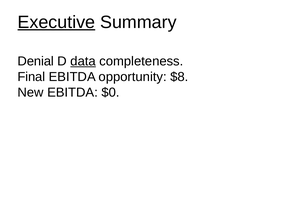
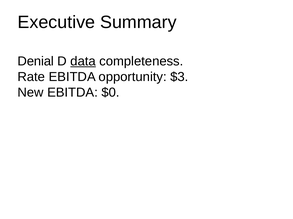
Executive underline: present -> none
Final: Final -> Rate
$8: $8 -> $3
